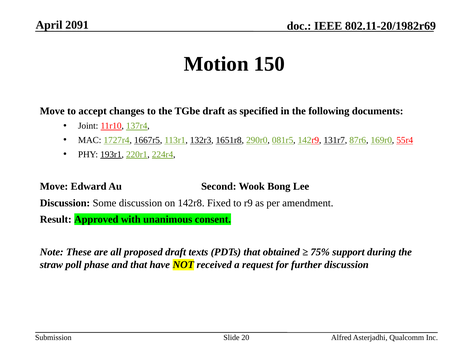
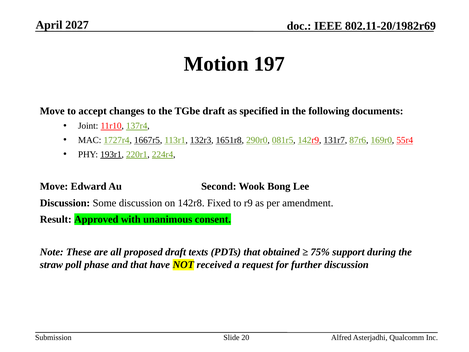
2091: 2091 -> 2027
150: 150 -> 197
